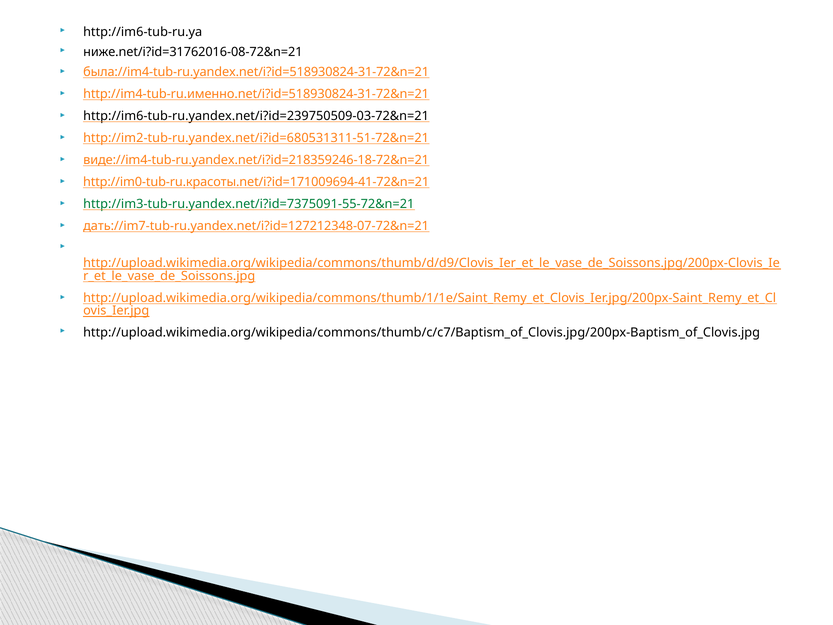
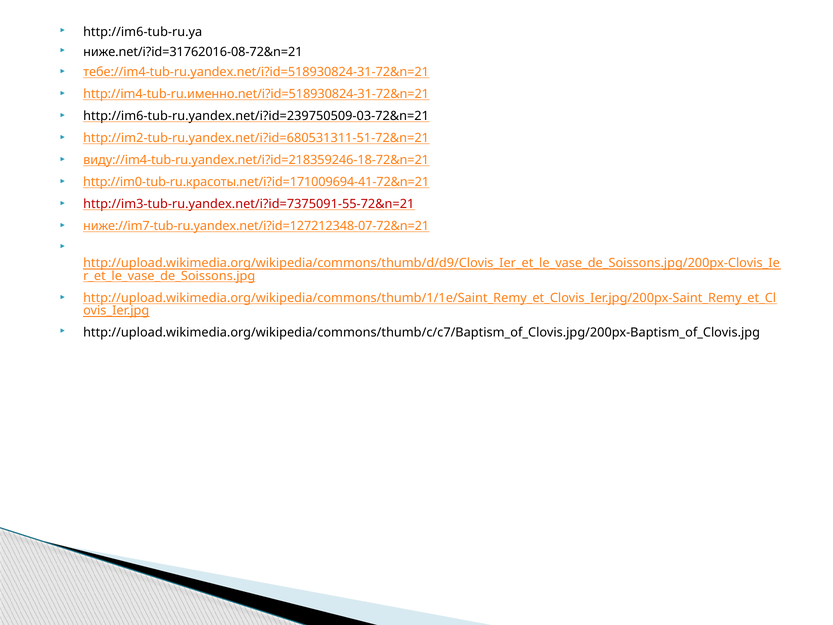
была://im4-tub-ru.yandex.net/i?id=518930824-31-72&n=21: была://im4-tub-ru.yandex.net/i?id=518930824-31-72&n=21 -> тебе://im4-tub-ru.yandex.net/i?id=518930824-31-72&n=21
виде://im4-tub-ru.yandex.net/i?id=218359246-18-72&n=21: виде://im4-tub-ru.yandex.net/i?id=218359246-18-72&n=21 -> виду://im4-tub-ru.yandex.net/i?id=218359246-18-72&n=21
http://im3-tub-ru.yandex.net/i?id=7375091-55-72&n=21 colour: green -> red
дать://im7-tub-ru.yandex.net/i?id=127212348-07-72&n=21: дать://im7-tub-ru.yandex.net/i?id=127212348-07-72&n=21 -> ниже://im7-tub-ru.yandex.net/i?id=127212348-07-72&n=21
